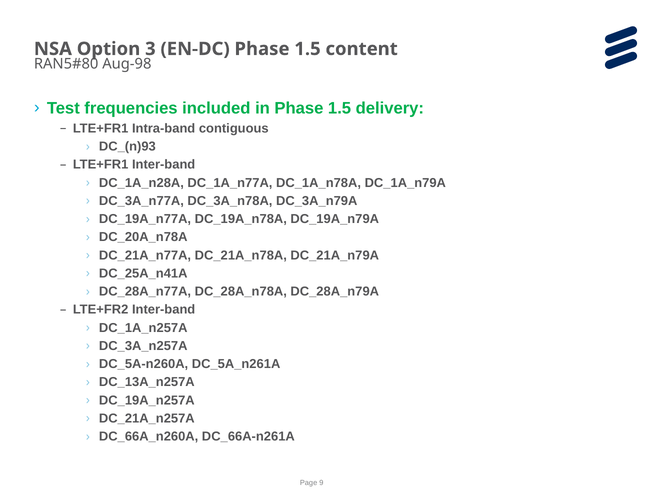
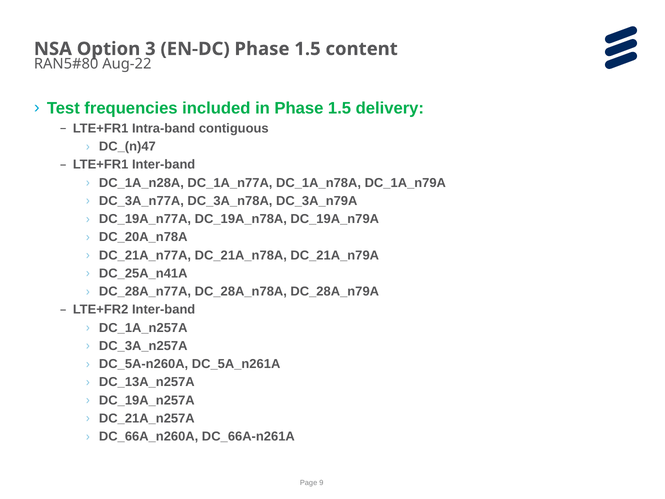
Aug-98: Aug-98 -> Aug-22
DC_(n)93: DC_(n)93 -> DC_(n)47
